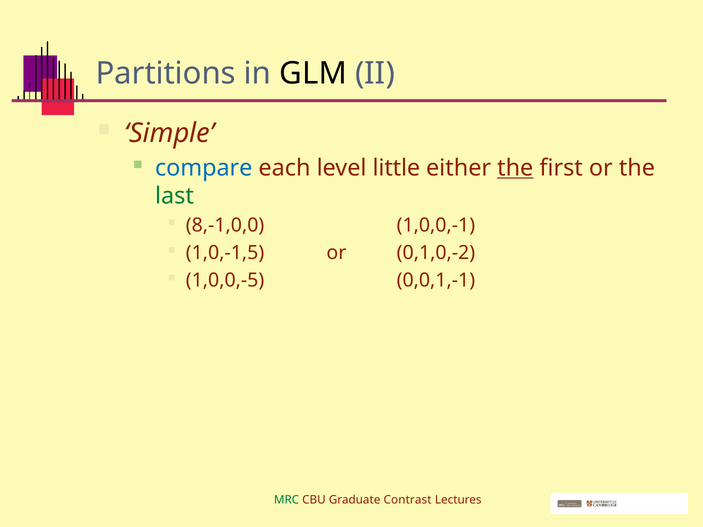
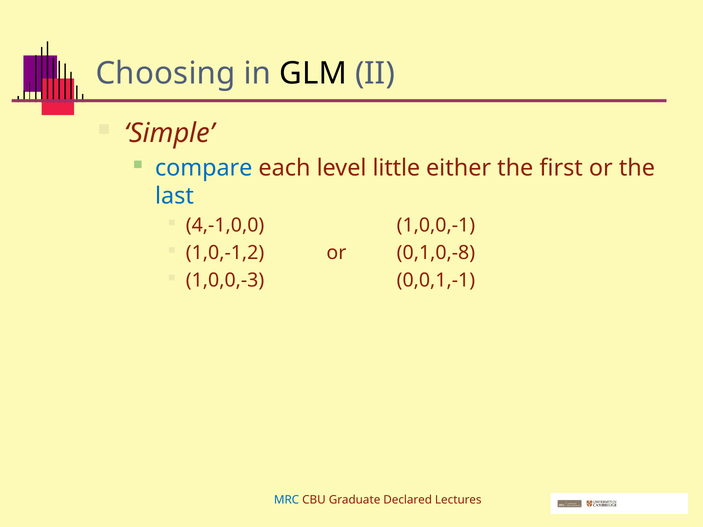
Partitions: Partitions -> Choosing
the at (515, 168) underline: present -> none
last colour: green -> blue
8,-1,0,0: 8,-1,0,0 -> 4,-1,0,0
1,0,-1,5: 1,0,-1,5 -> 1,0,-1,2
0,1,0,-2: 0,1,0,-2 -> 0,1,0,-8
1,0,0,-5: 1,0,0,-5 -> 1,0,0,-3
MRC colour: green -> blue
Contrast: Contrast -> Declared
